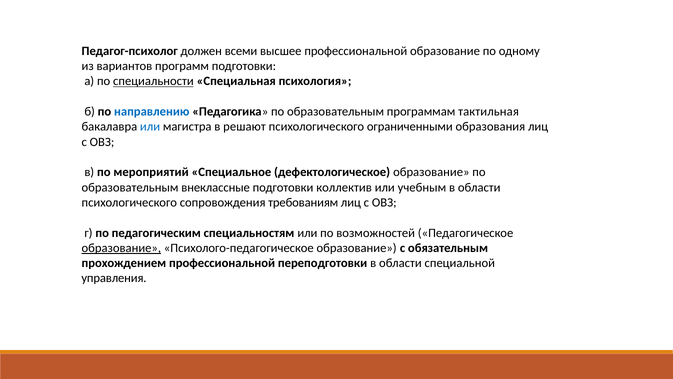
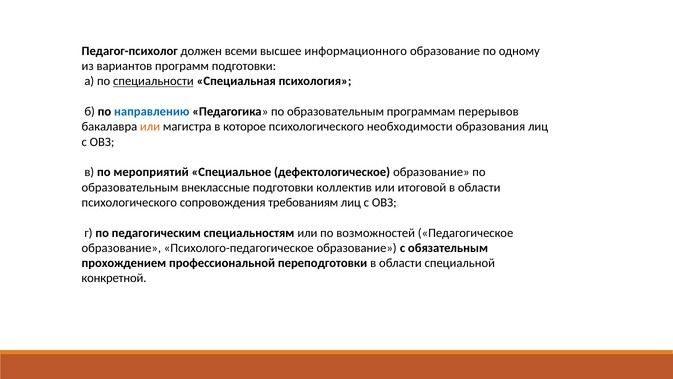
высшее профессиональной: профессиональной -> информационного
тактильная: тактильная -> перерывов
или at (150, 127) colour: blue -> orange
решают: решают -> которое
ограниченными: ограниченными -> необходимости
учебным: учебным -> итоговой
образование at (121, 248) underline: present -> none
управления: управления -> конкретной
